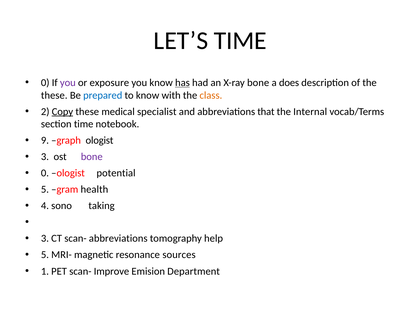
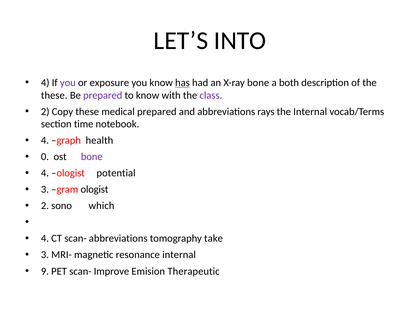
LET’S TIME: TIME -> INTO
0 at (45, 83): 0 -> 4
does: does -> both
prepared at (103, 95) colour: blue -> purple
class colour: orange -> purple
Copy underline: present -> none
medical specialist: specialist -> prepared
that: that -> rays
9 at (45, 141): 9 -> 4
graph ologist: ologist -> health
3 at (45, 157): 3 -> 0
0 at (45, 173): 0 -> 4
5 at (45, 190): 5 -> 3
gram health: health -> ologist
4 at (45, 206): 4 -> 2
taking: taking -> which
3 at (45, 239): 3 -> 4
help: help -> take
5 at (45, 255): 5 -> 3
resonance sources: sources -> internal
1: 1 -> 9
Department: Department -> Therapeutic
